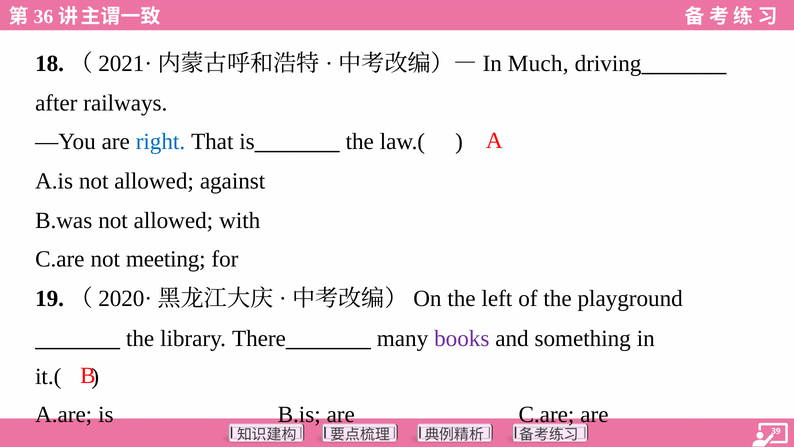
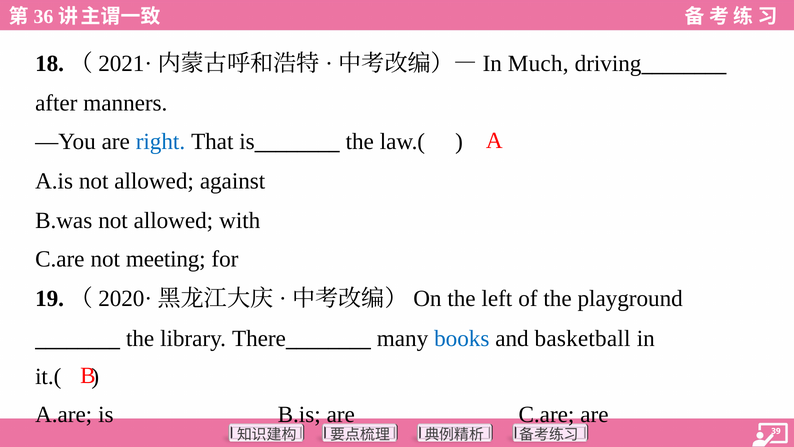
railways: railways -> manners
books colour: purple -> blue
something: something -> basketball
